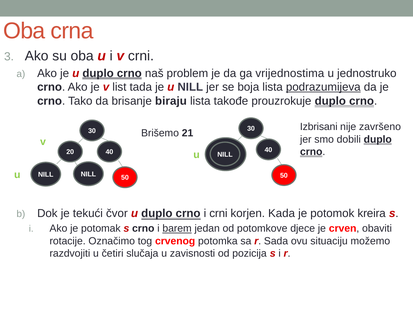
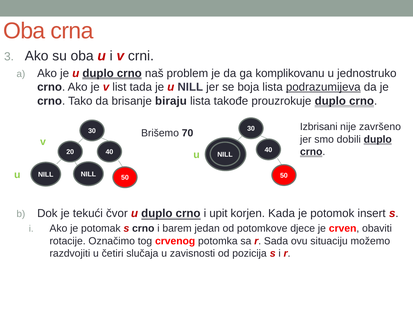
vrijednostima: vrijednostima -> komplikovanu
21: 21 -> 70
i crni: crni -> upit
kreira: kreira -> insert
barem underline: present -> none
